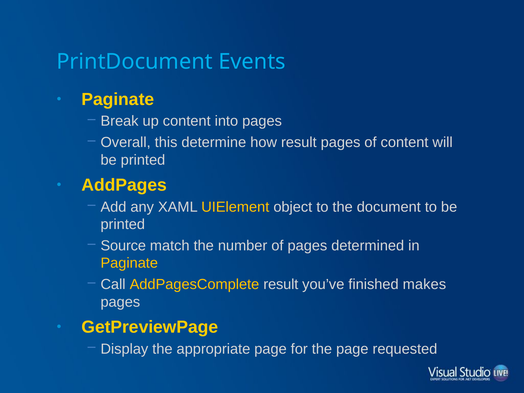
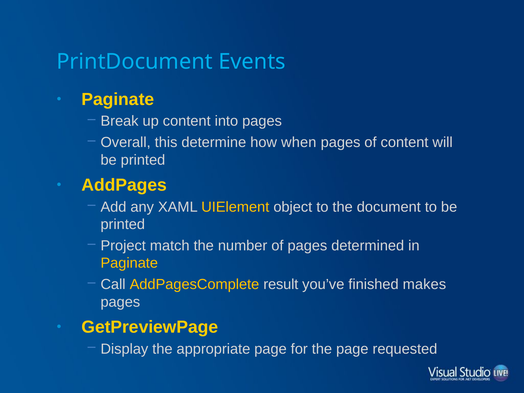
how result: result -> when
Source: Source -> Project
